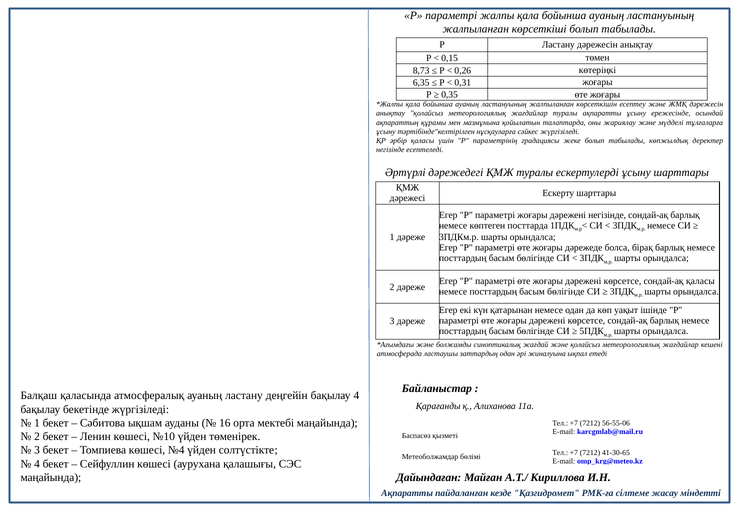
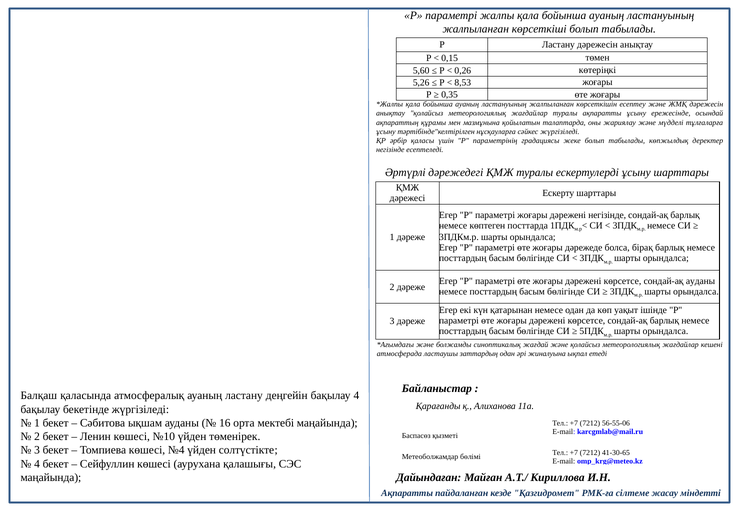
8,73: 8,73 -> 5,60
6,35: 6,35 -> 5,26
0,31: 0,31 -> 8,53
сондай-ақ қаласы: қаласы -> ауданы
